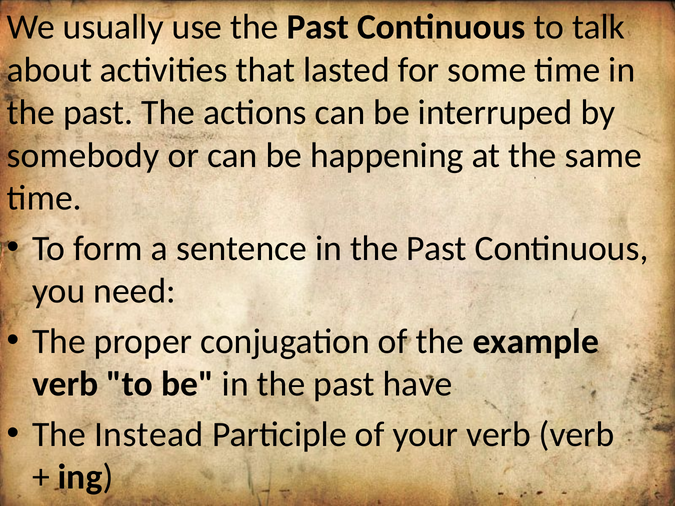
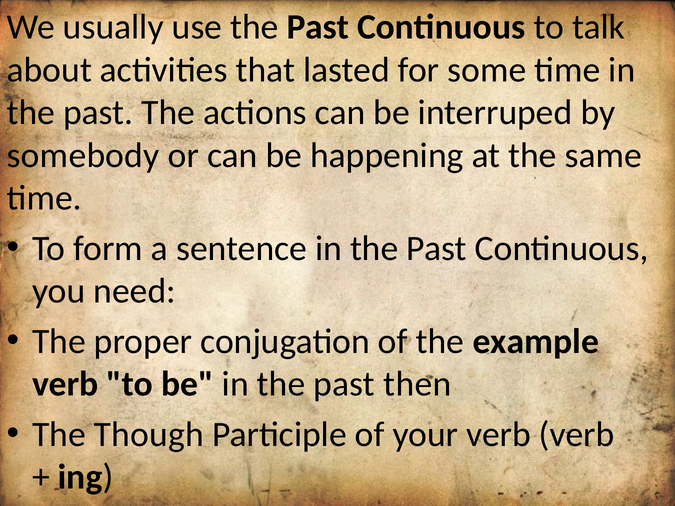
have: have -> then
Instead: Instead -> Though
